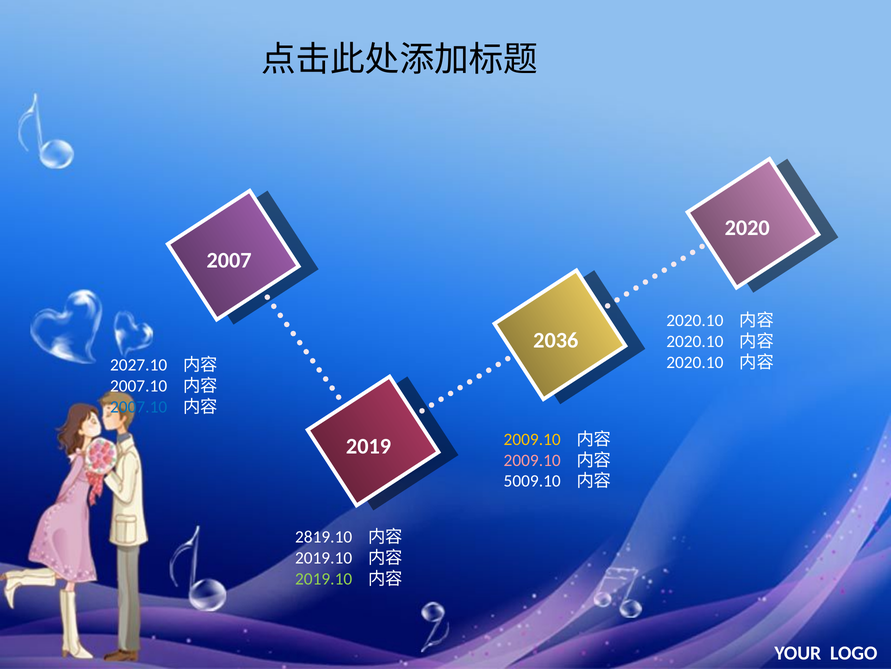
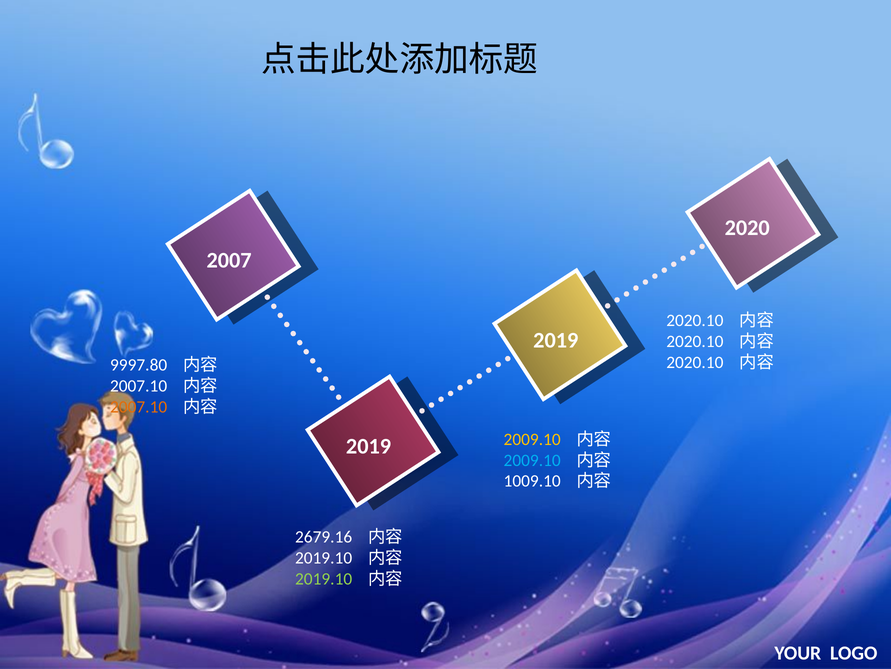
2036 at (556, 340): 2036 -> 2019
2027.10: 2027.10 -> 9997.80
2007.10 at (139, 406) colour: blue -> orange
2009.10 at (532, 460) colour: pink -> light blue
5009.10: 5009.10 -> 1009.10
2819.10: 2819.10 -> 2679.16
